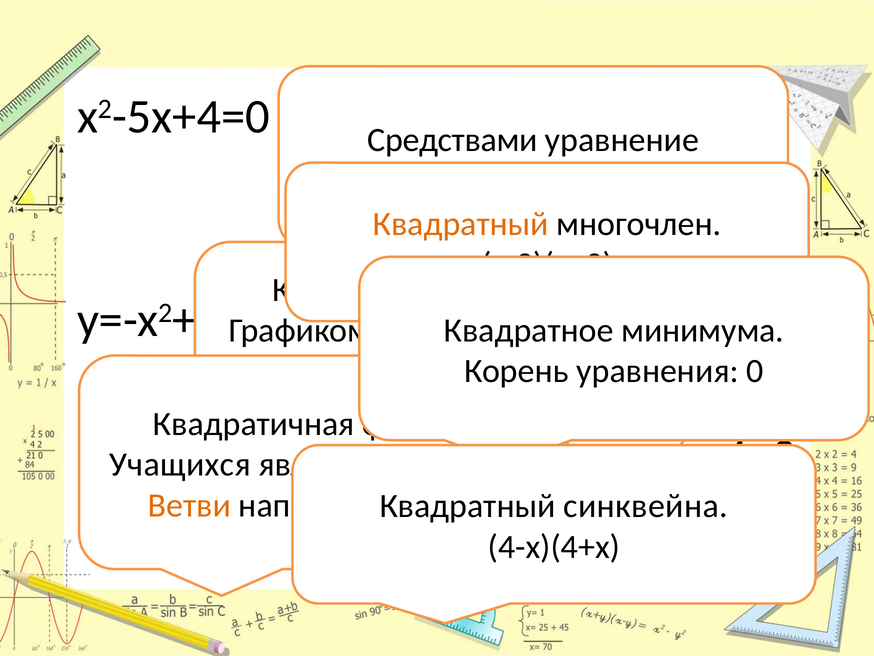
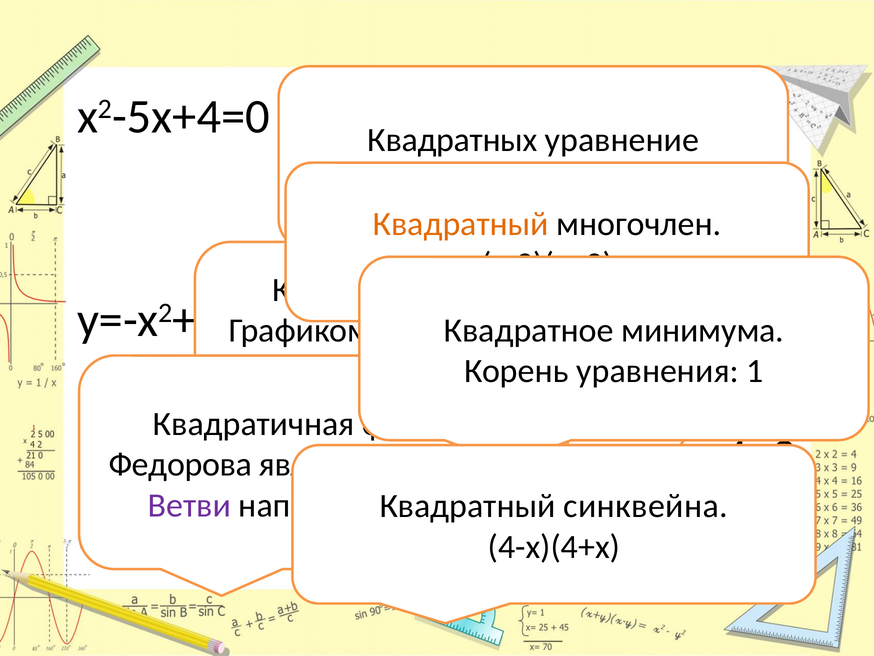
Средствами: Средствами -> Квадратных
0 at (755, 371): 0 -> 1
Учащихся: Учащихся -> Федорова
Ветви at (189, 505) colour: orange -> purple
